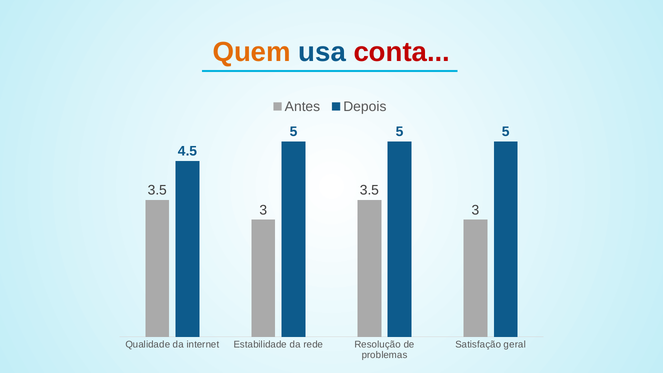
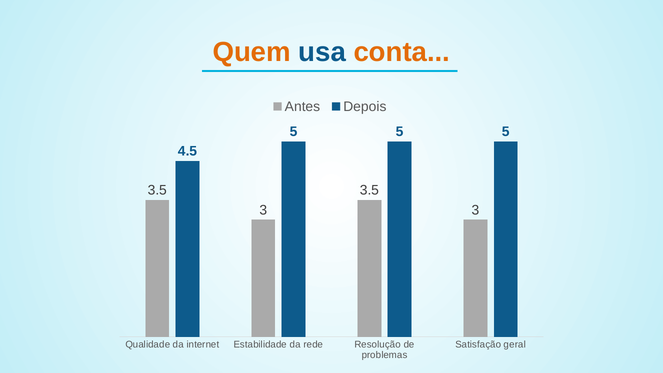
conta colour: red -> orange
